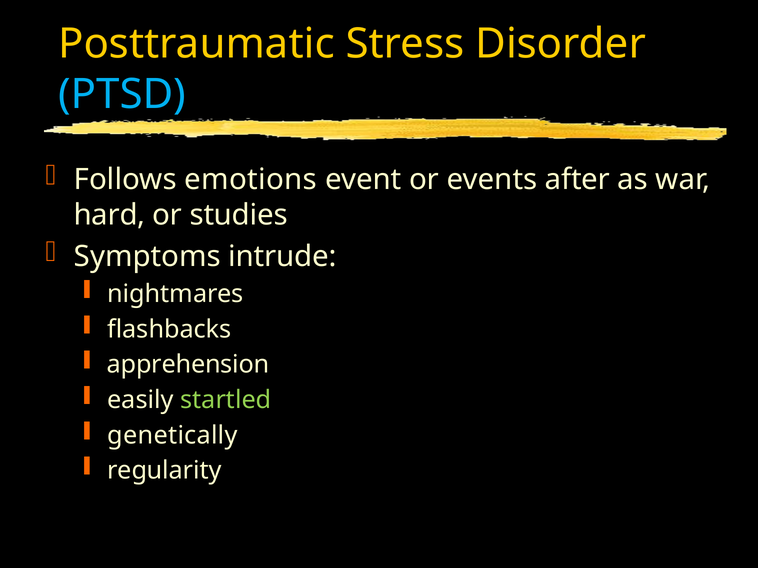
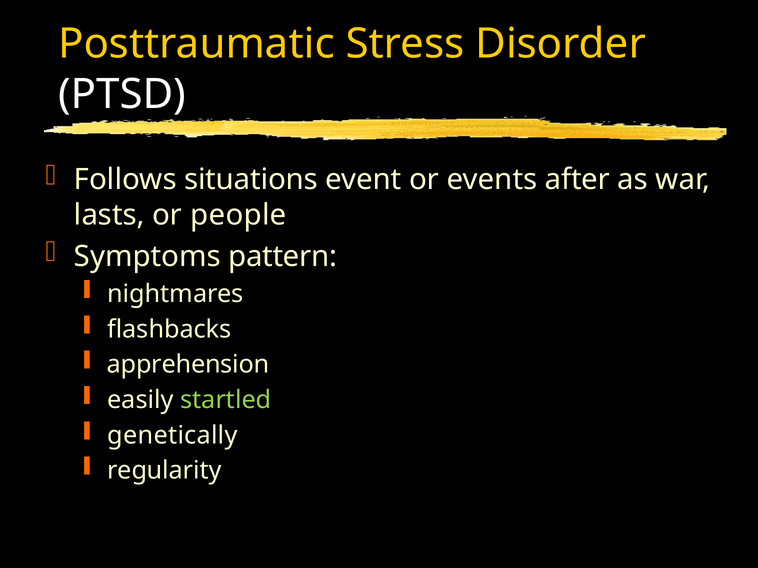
PTSD colour: light blue -> white
emotions: emotions -> situations
hard: hard -> lasts
studies: studies -> people
intrude: intrude -> pattern
